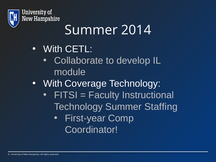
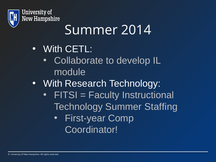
Coverage: Coverage -> Research
